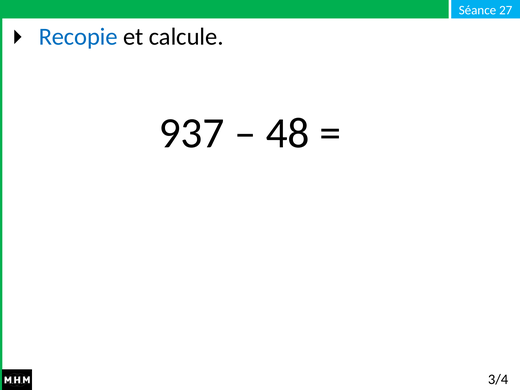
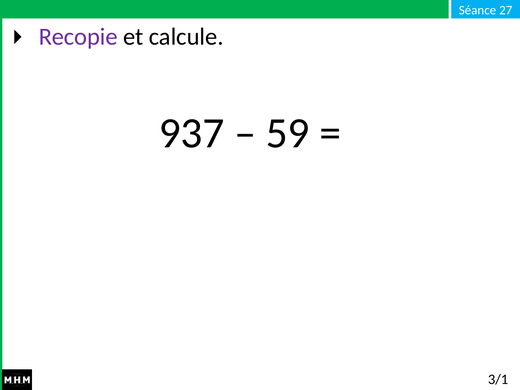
Recopie colour: blue -> purple
48: 48 -> 59
3/4: 3/4 -> 3/1
